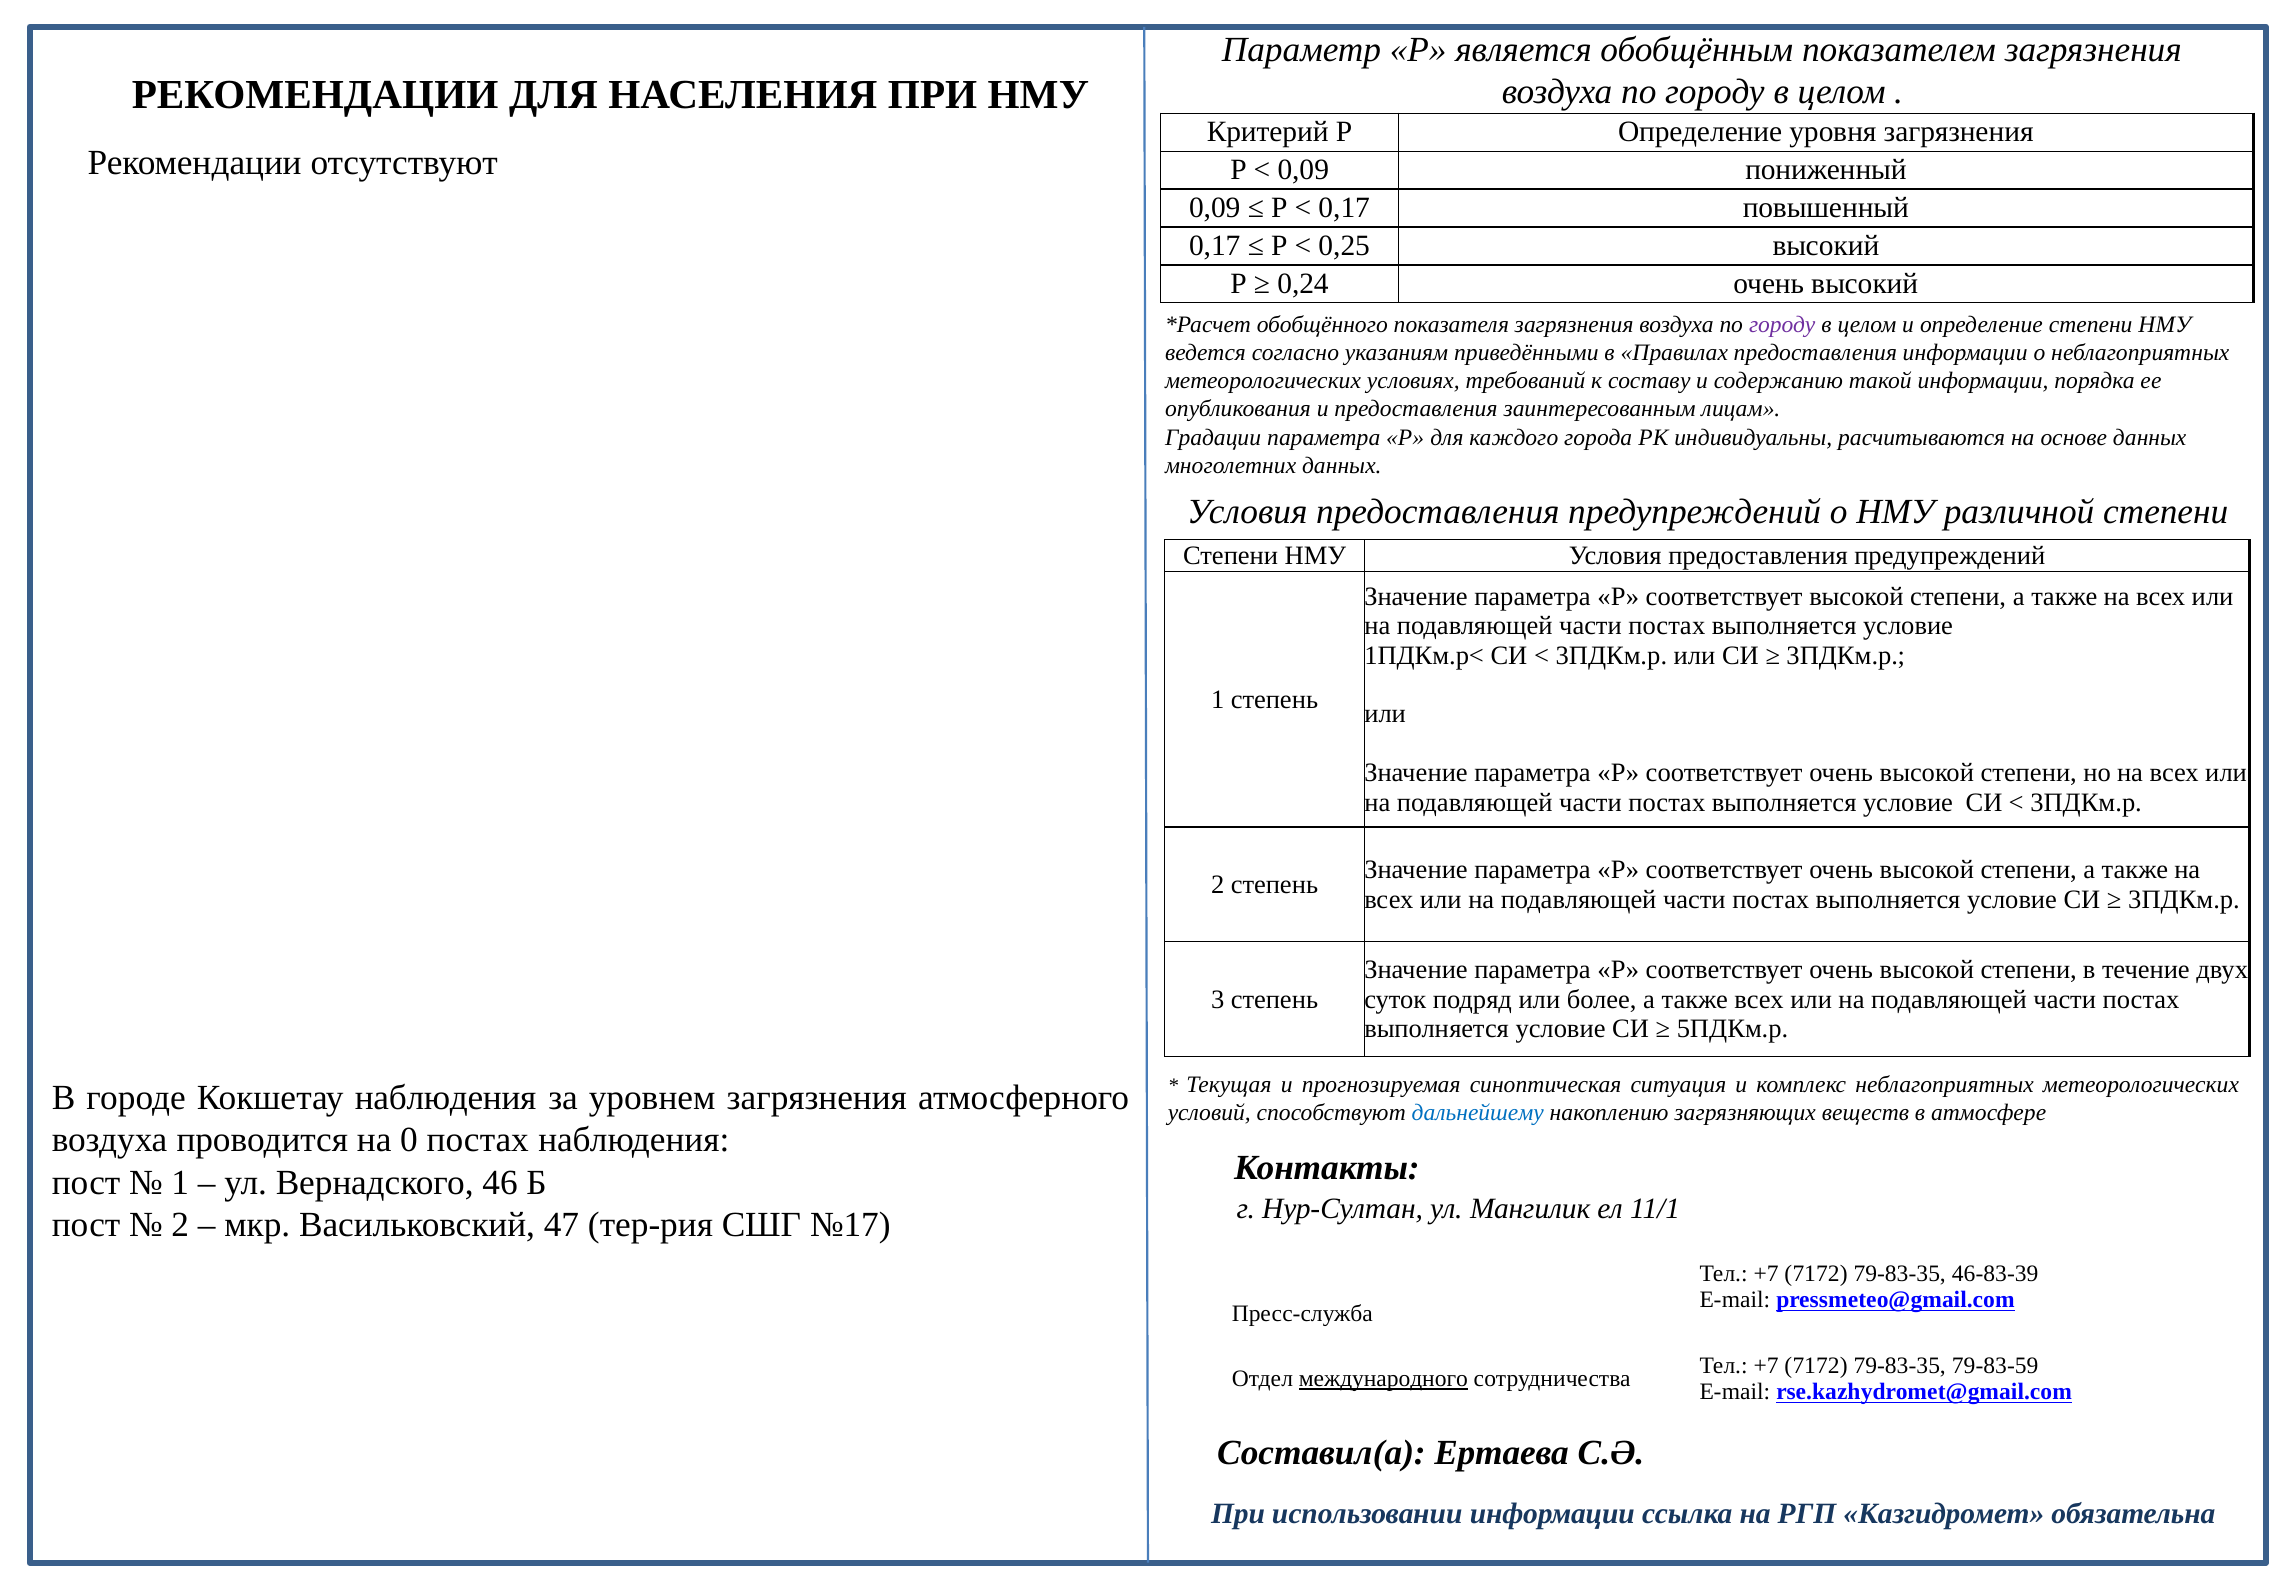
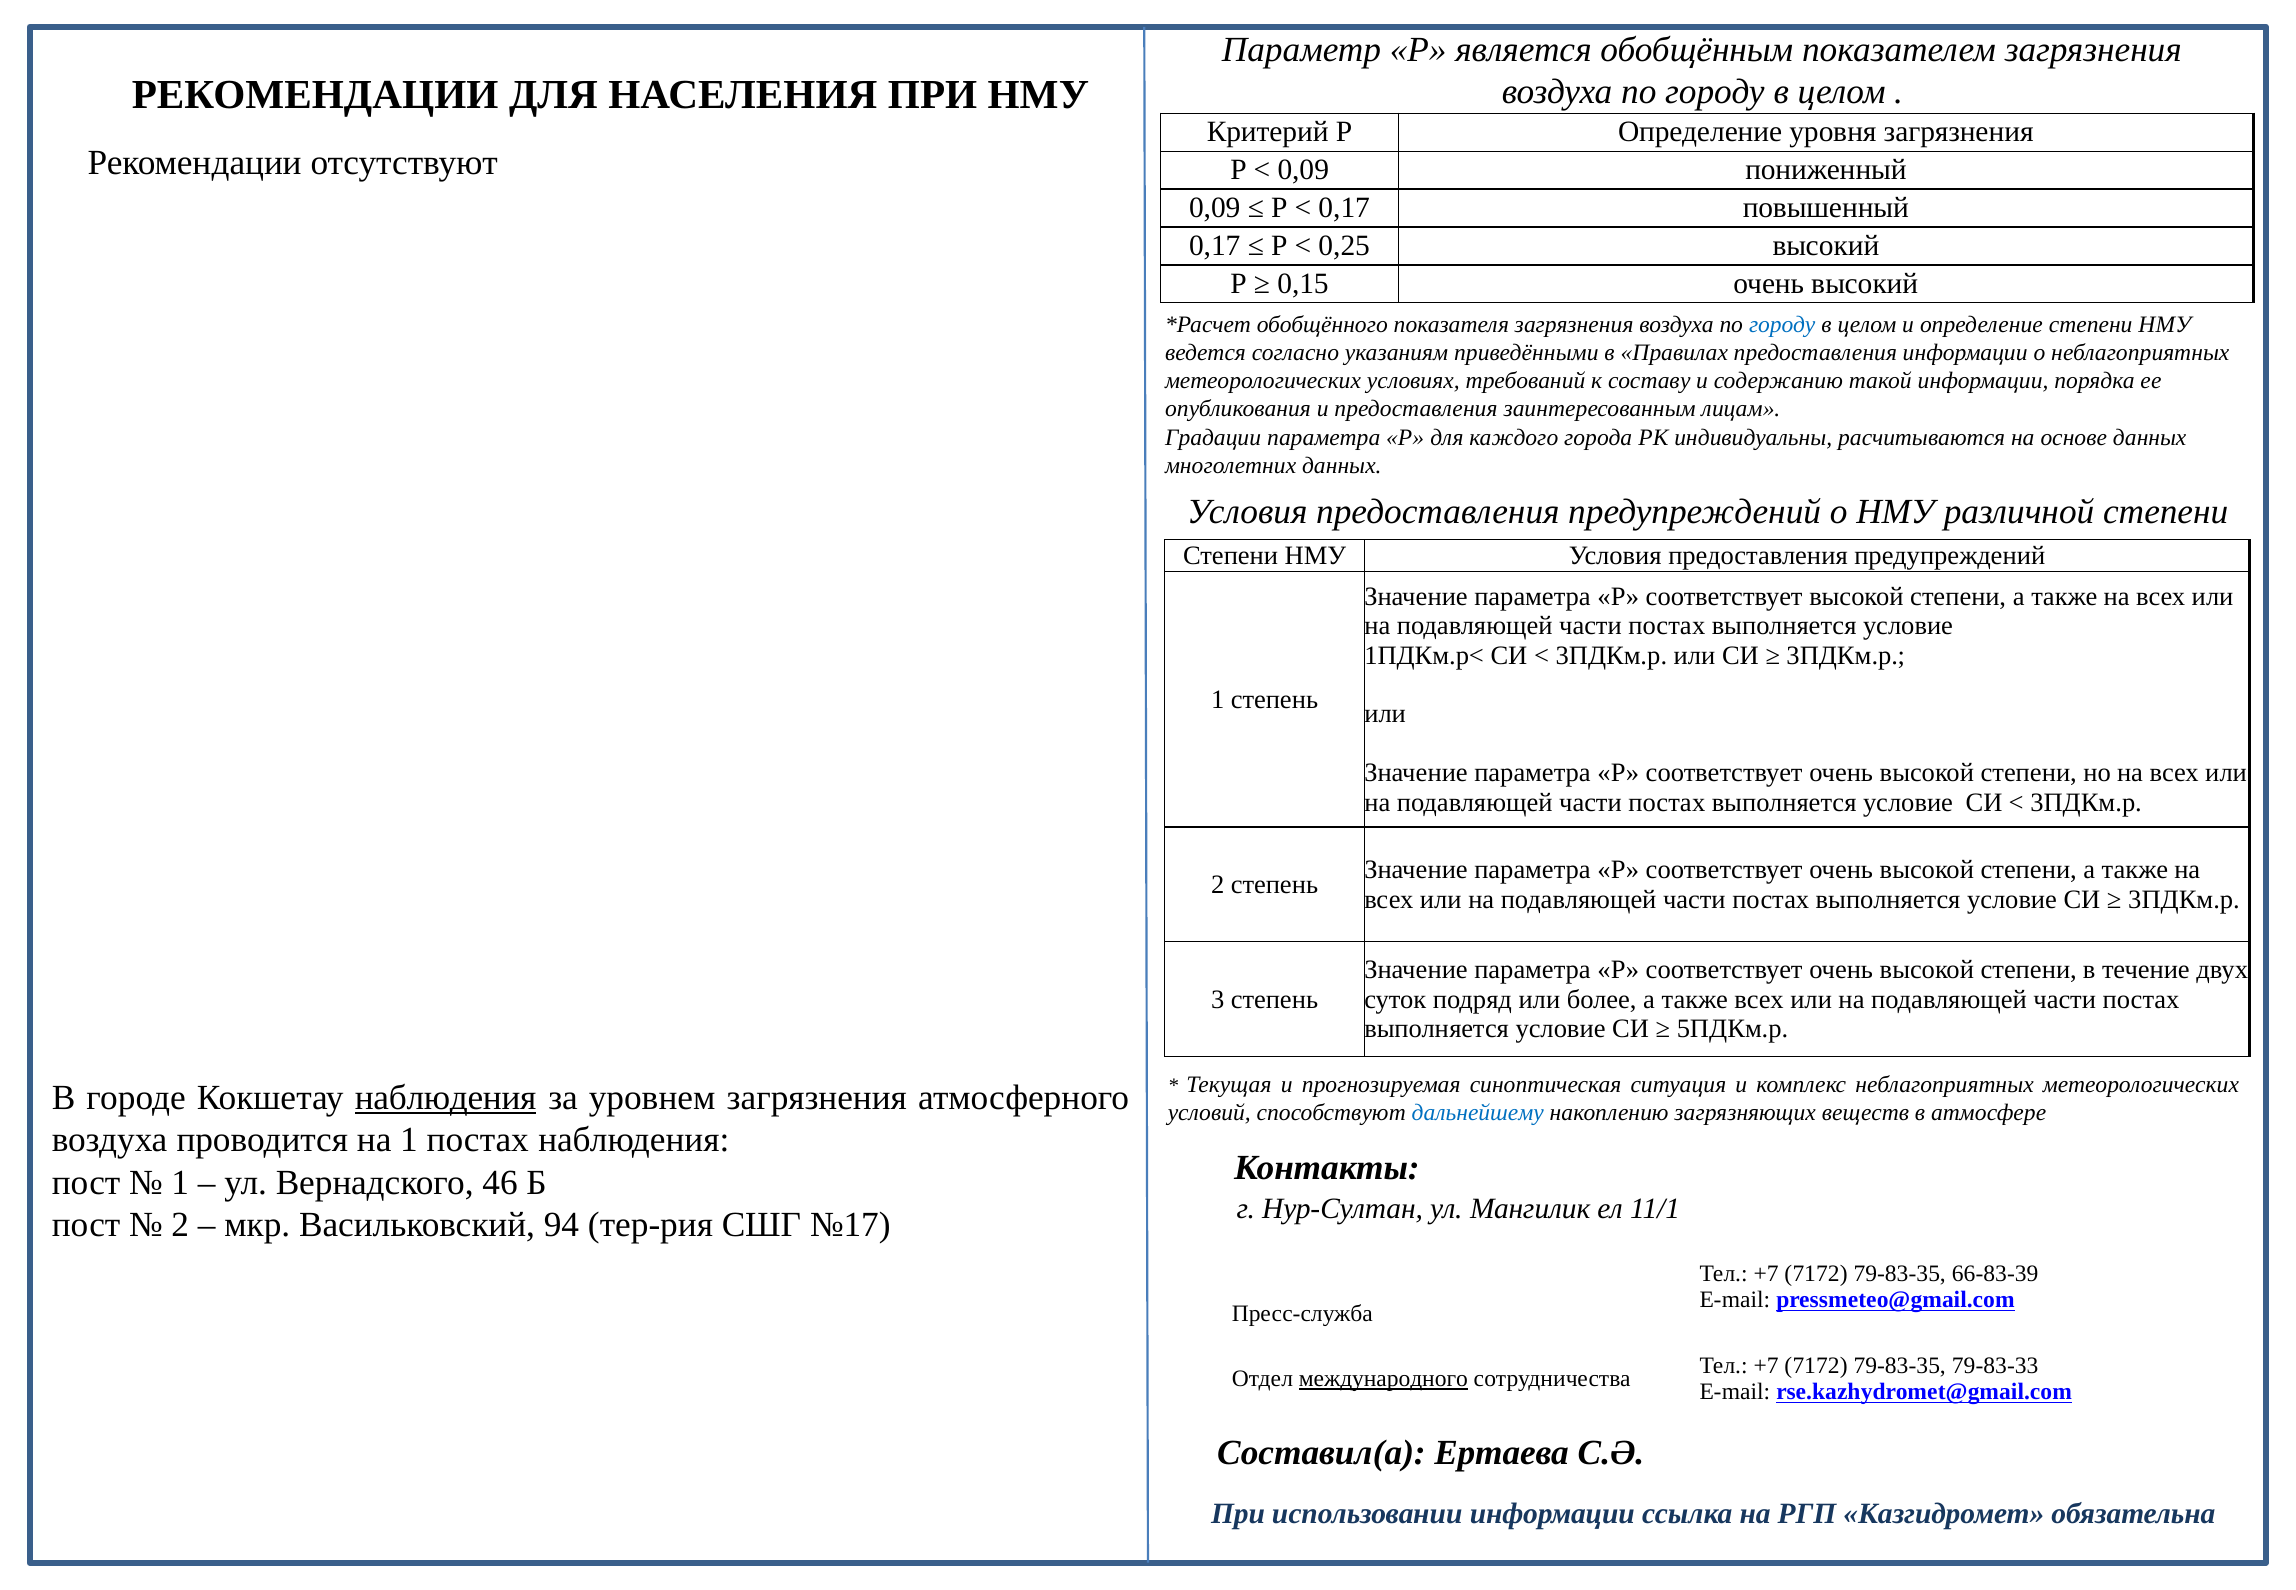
0,24: 0,24 -> 0,15
городу at (1782, 324) colour: purple -> blue
наблюдения at (446, 1097) underline: none -> present
на 0: 0 -> 1
47: 47 -> 94
46-83-39: 46-83-39 -> 66-83-39
79-83-59: 79-83-59 -> 79-83-33
